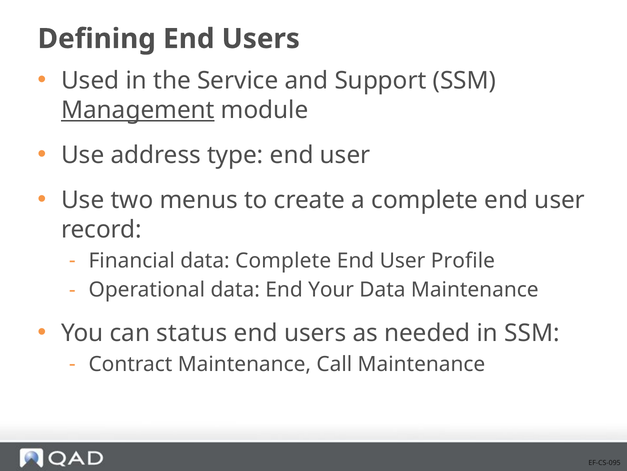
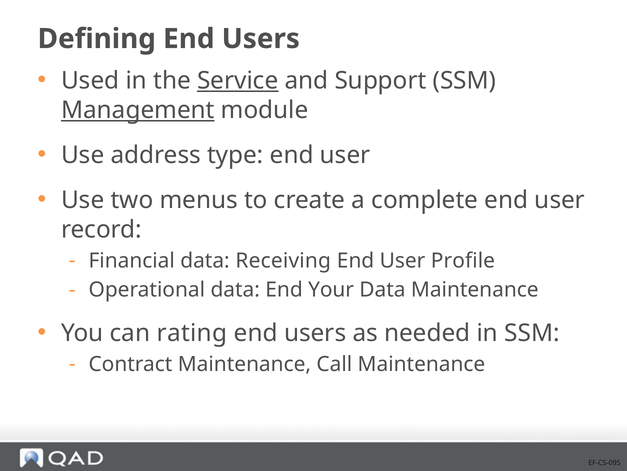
Service underline: none -> present
data Complete: Complete -> Receiving
status: status -> rating
